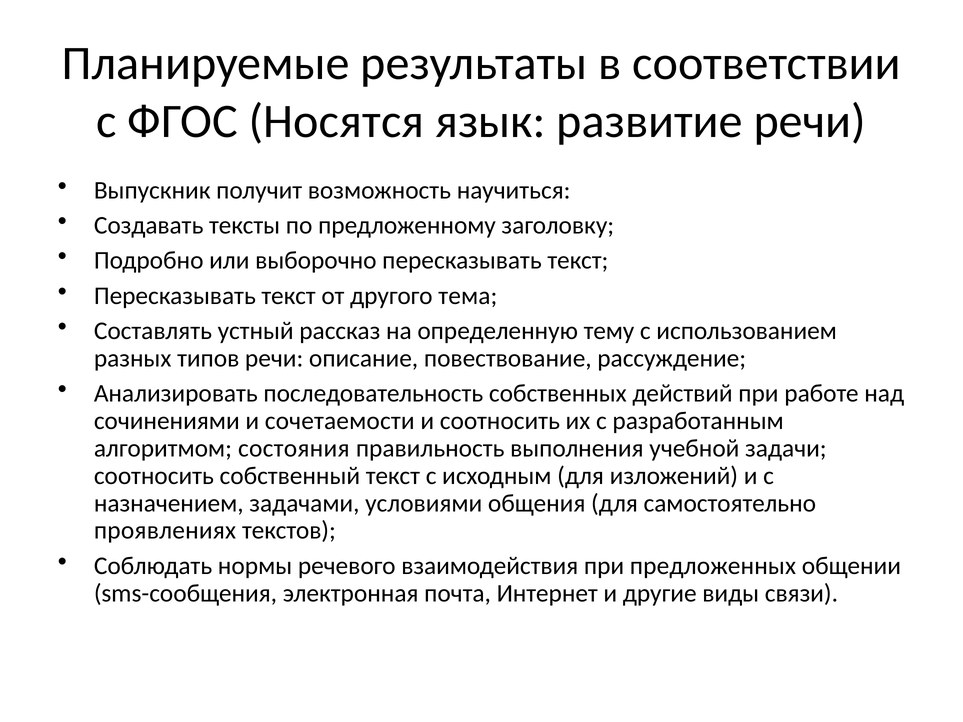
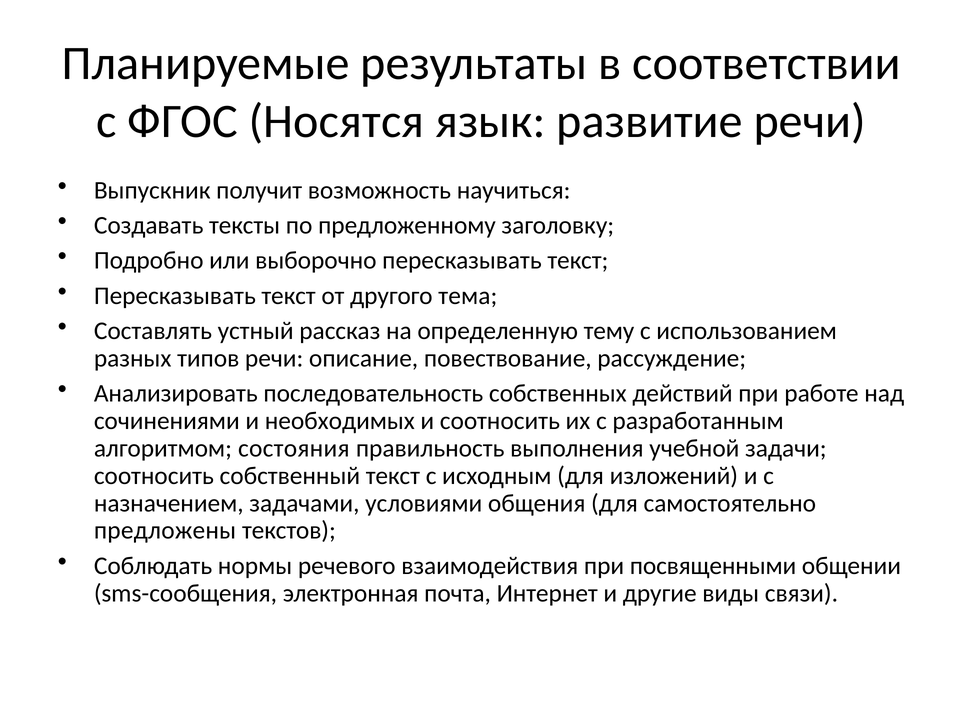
сочетаемости: сочетаемости -> необходимых
проявлениях: проявлениях -> предложены
предложенных: предложенных -> посвященными
